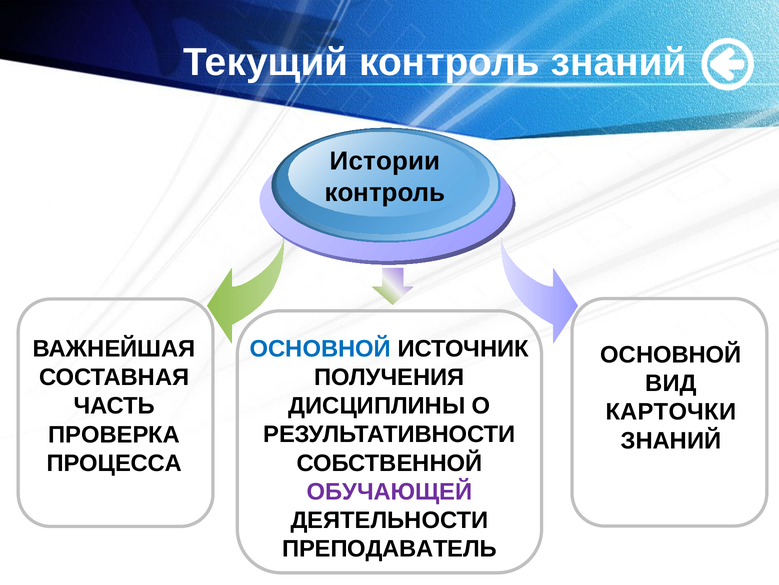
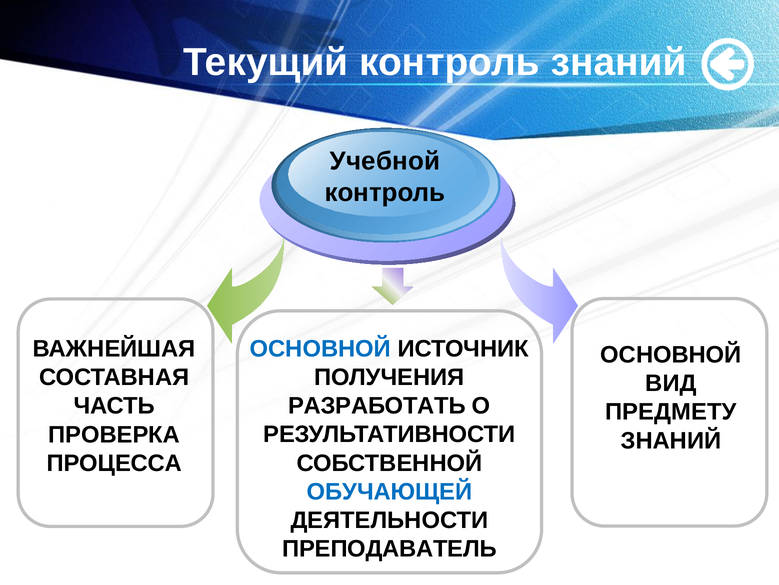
Истории: Истории -> Учебной
ДИСЦИПЛИНЫ: ДИСЦИПЛИНЫ -> РАЗРАБОТАТЬ
КАРТОЧКИ: КАРТОЧКИ -> ПРЕДМЕТУ
ОБУЧАЮЩЕЙ colour: purple -> blue
